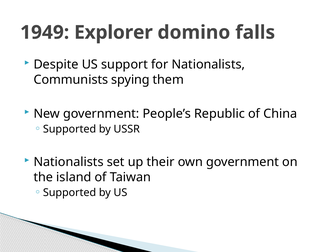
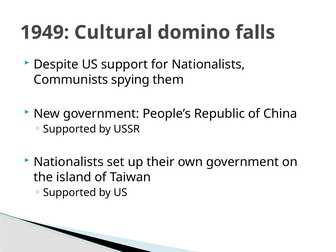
Explorer: Explorer -> Cultural
